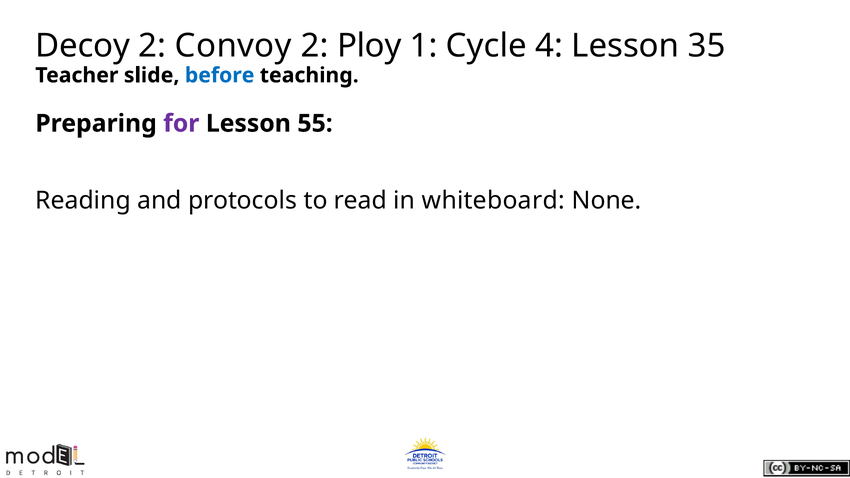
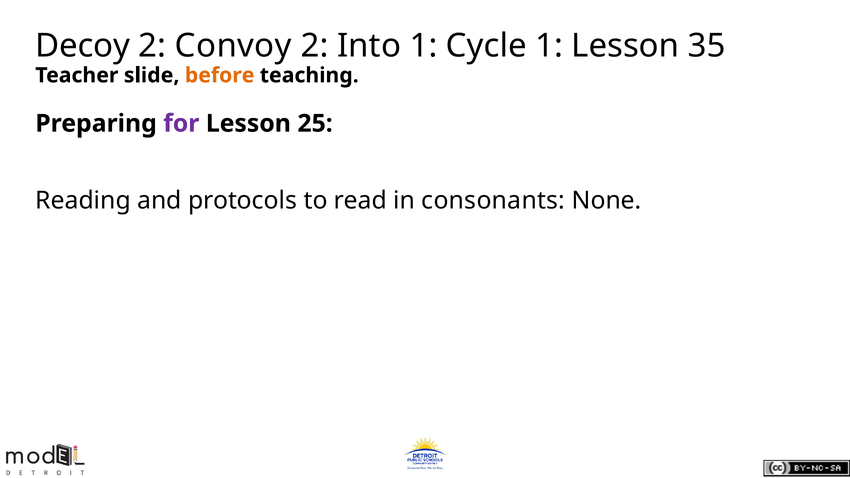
Ploy: Ploy -> Into
Cycle 4: 4 -> 1
before colour: blue -> orange
55: 55 -> 25
whiteboard: whiteboard -> consonants
